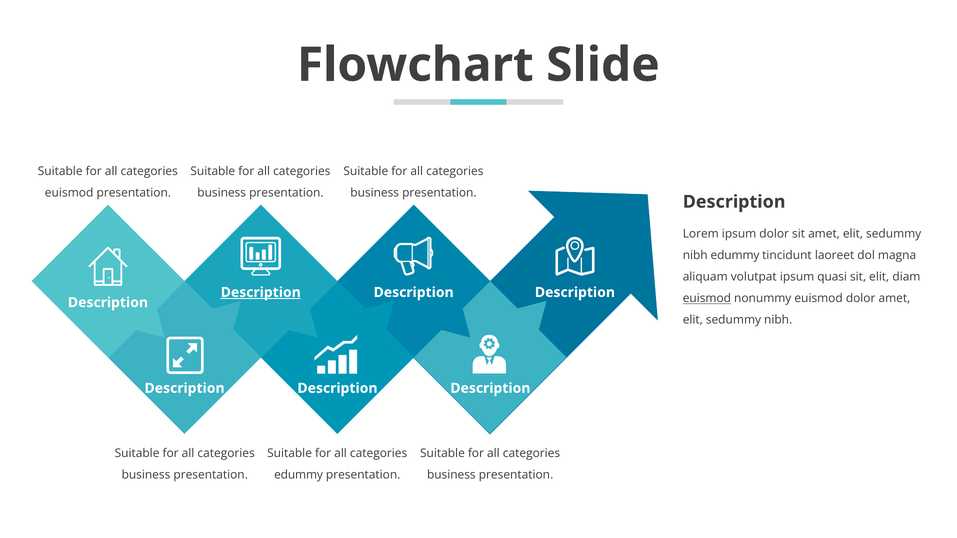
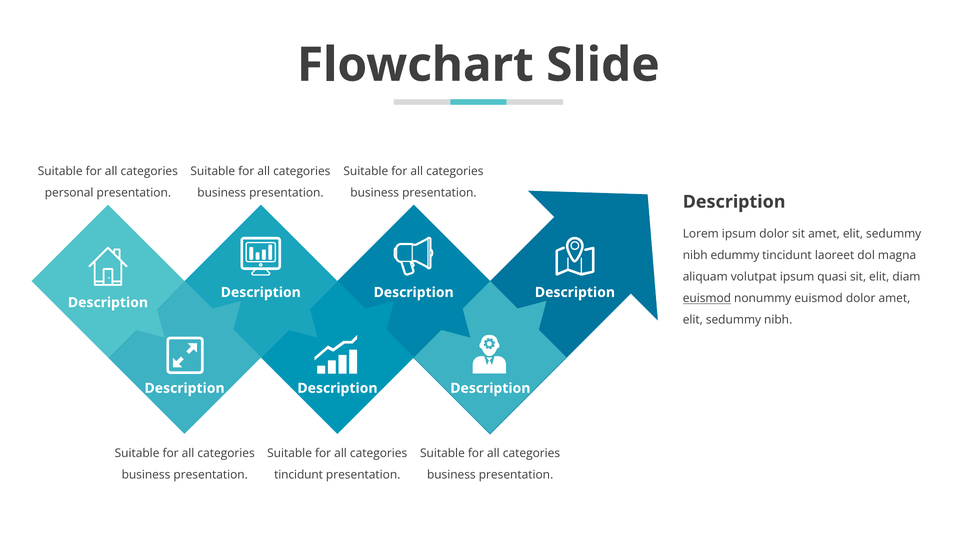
euismod at (69, 193): euismod -> personal
Description at (261, 293) underline: present -> none
edummy at (299, 475): edummy -> tincidunt
